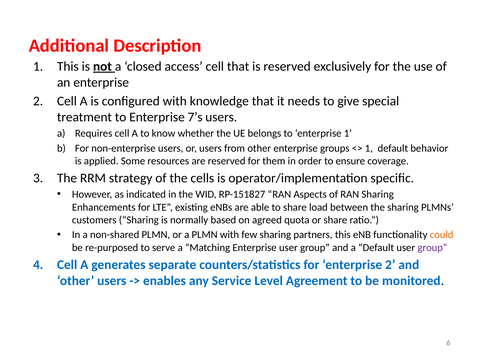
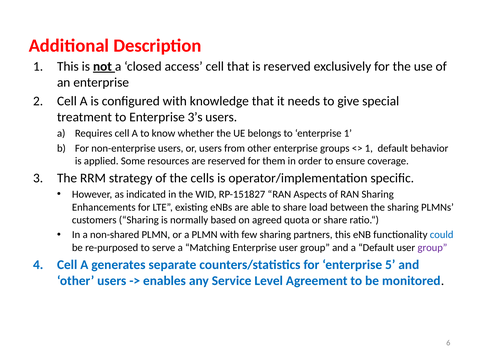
7’s: 7’s -> 3’s
could colour: orange -> blue
for enterprise 2: 2 -> 5
